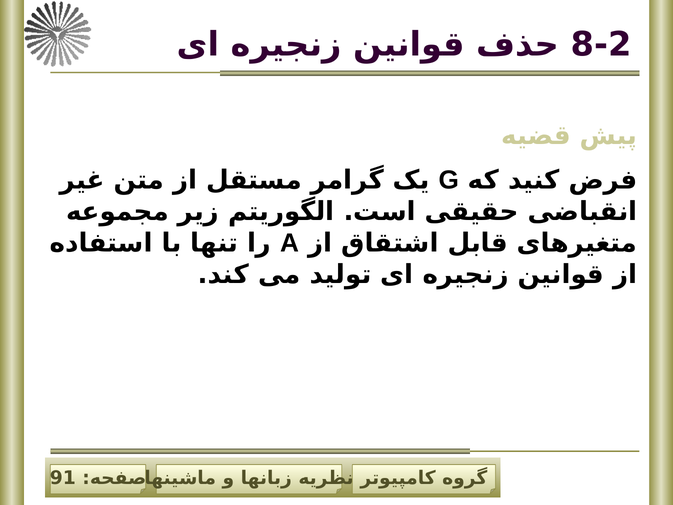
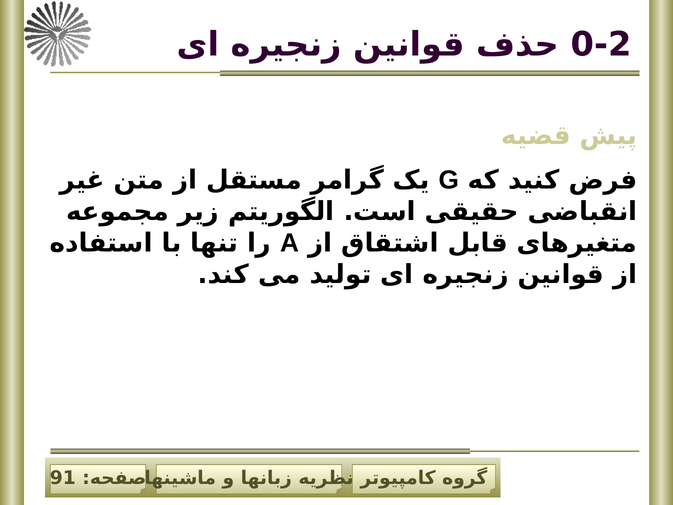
8-2: 8-2 -> 0-2
